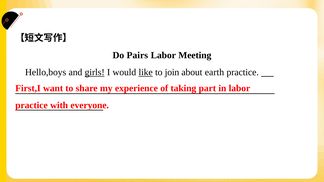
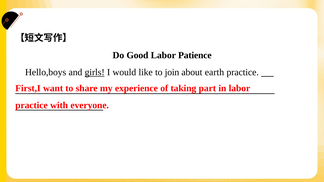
Pairs: Pairs -> Good
Meeting: Meeting -> Patience
like underline: present -> none
